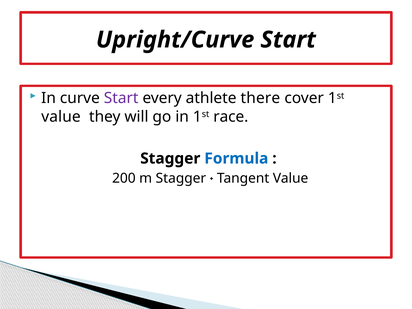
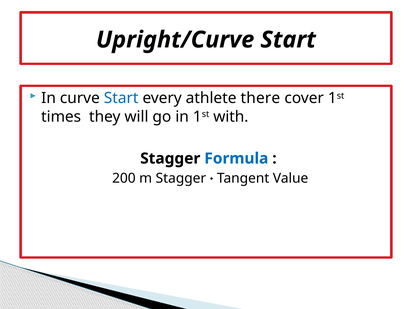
Start at (121, 98) colour: purple -> blue
value at (61, 117): value -> times
race: race -> with
